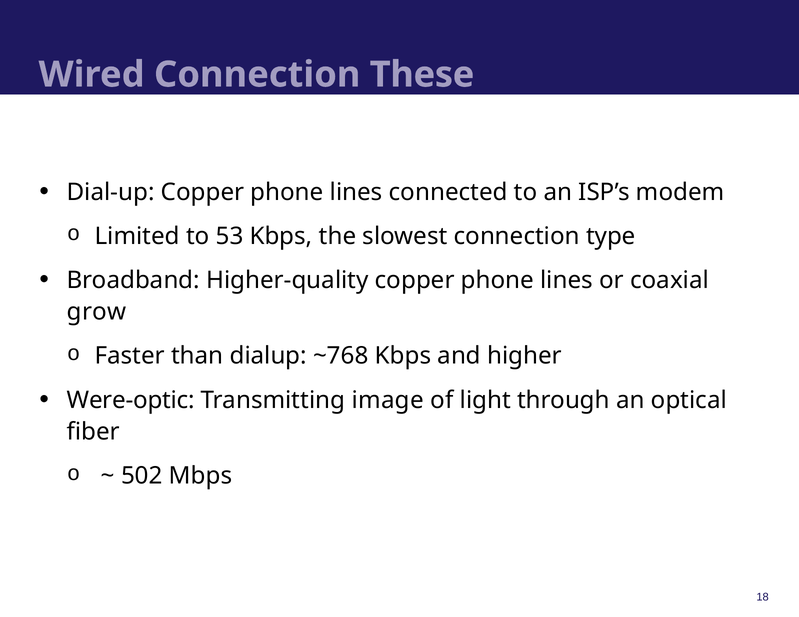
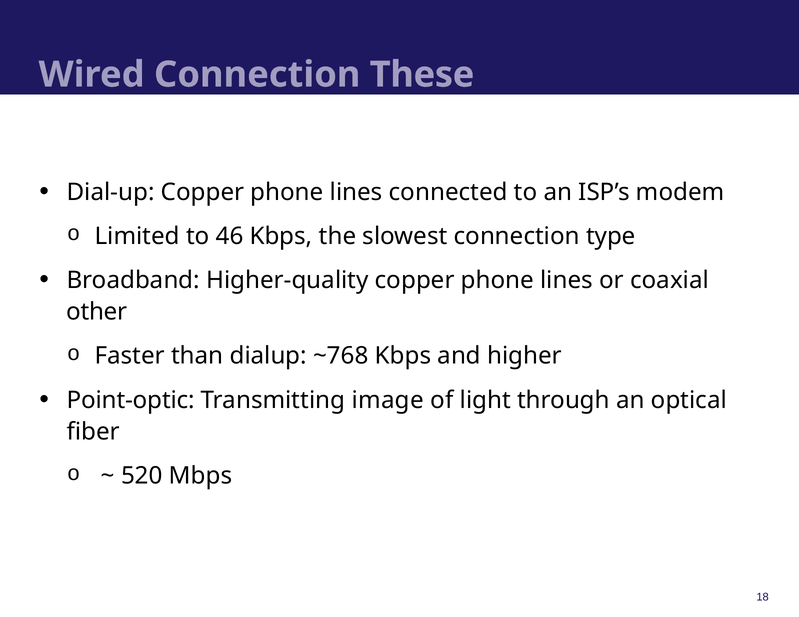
53: 53 -> 46
grow: grow -> other
Were-optic: Were-optic -> Point-optic
502: 502 -> 520
